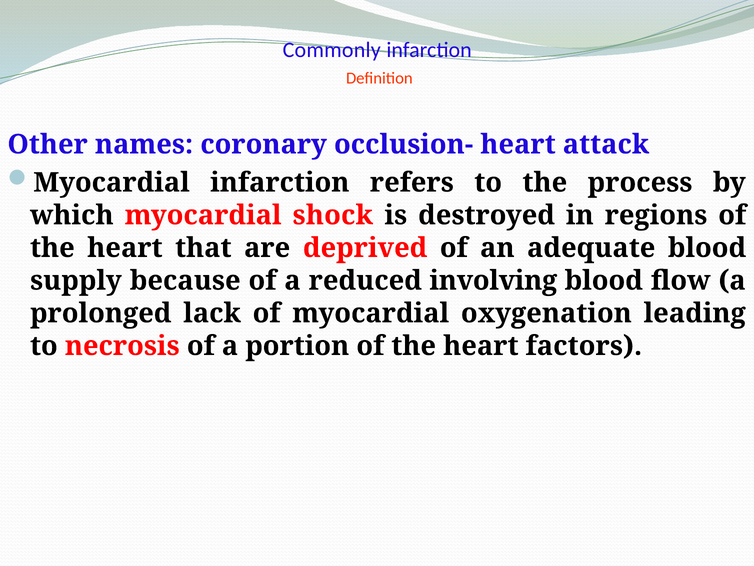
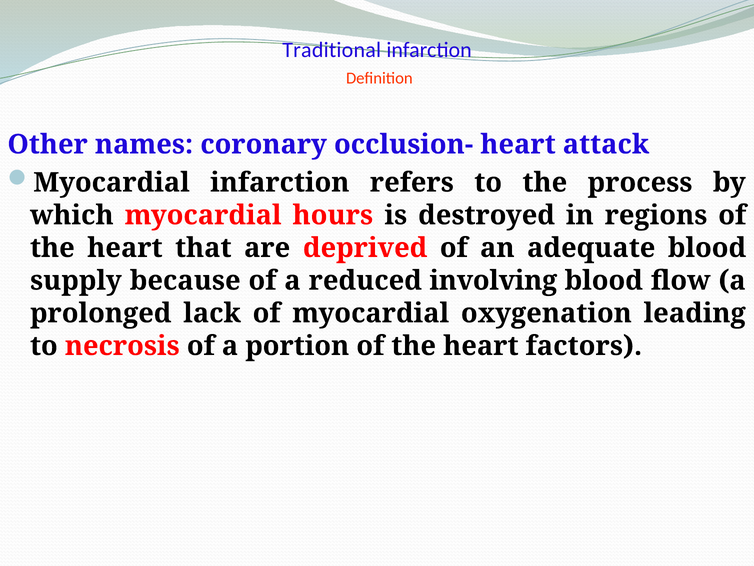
Commonly: Commonly -> Traditional
shock: shock -> hours
